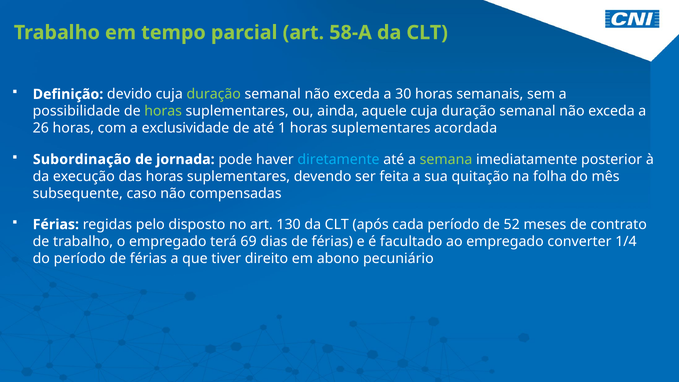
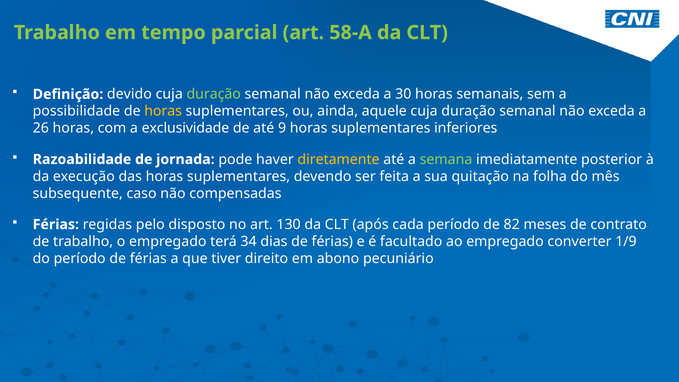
horas at (163, 111) colour: light green -> yellow
1: 1 -> 9
acordada: acordada -> inferiores
Subordinação: Subordinação -> Razoabilidade
diretamente colour: light blue -> yellow
52: 52 -> 82
69: 69 -> 34
1/4: 1/4 -> 1/9
